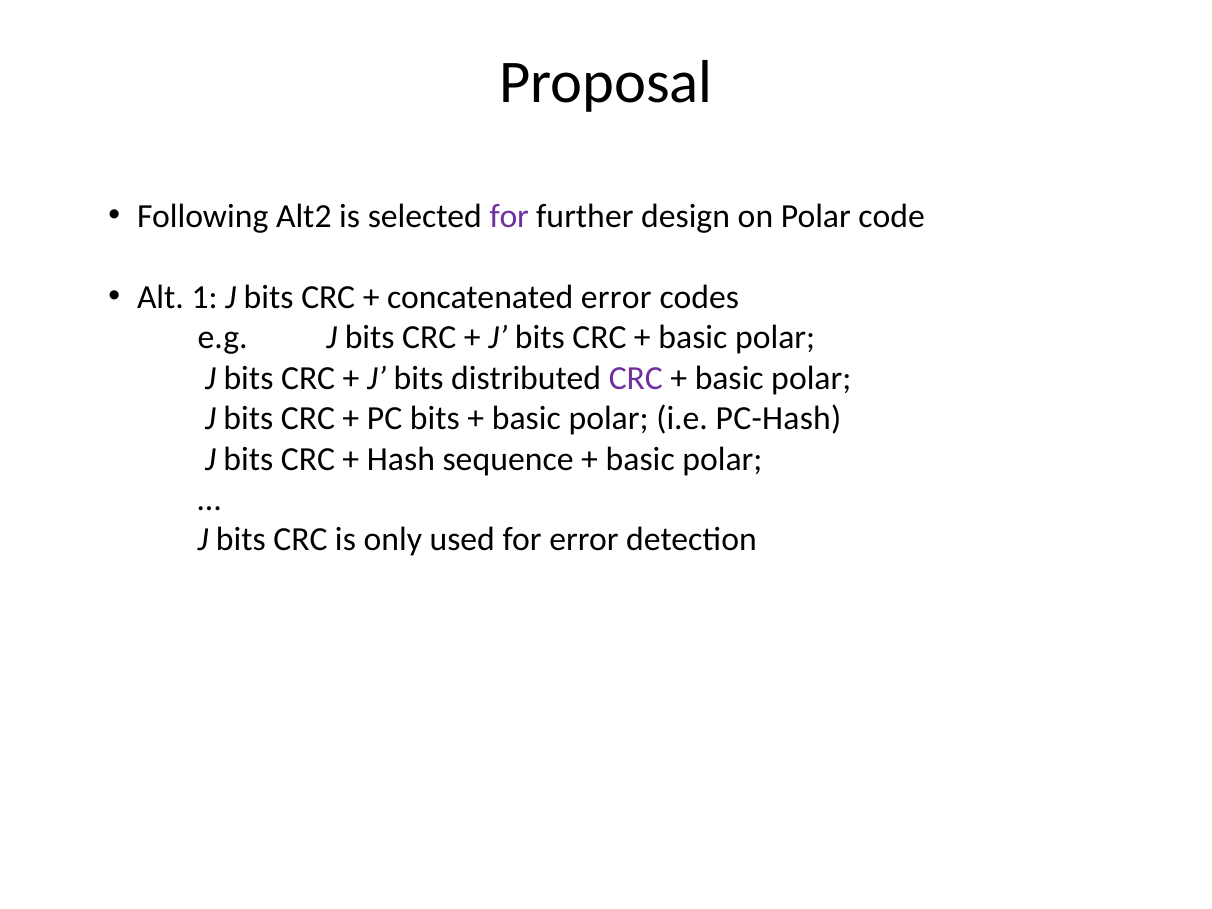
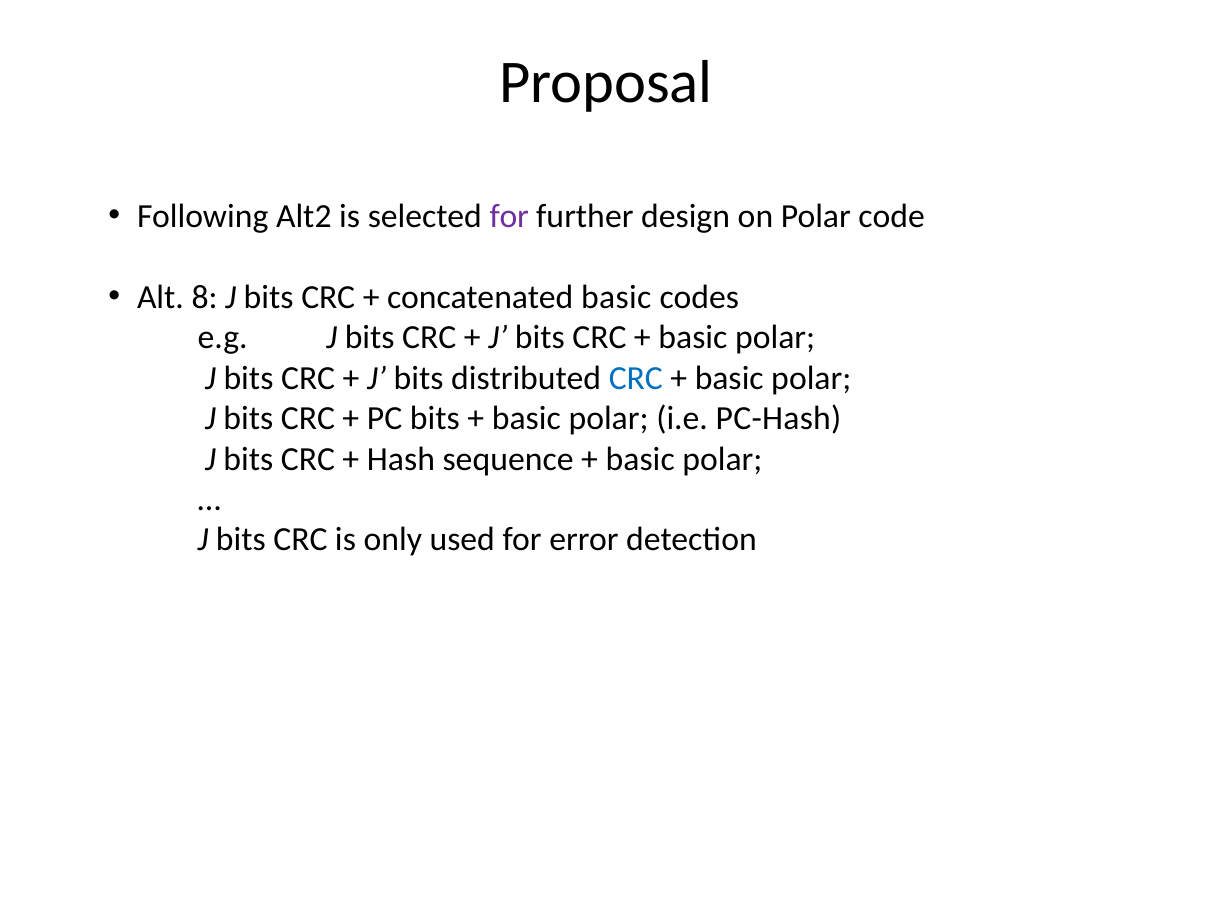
1: 1 -> 8
concatenated error: error -> basic
CRC at (636, 378) colour: purple -> blue
